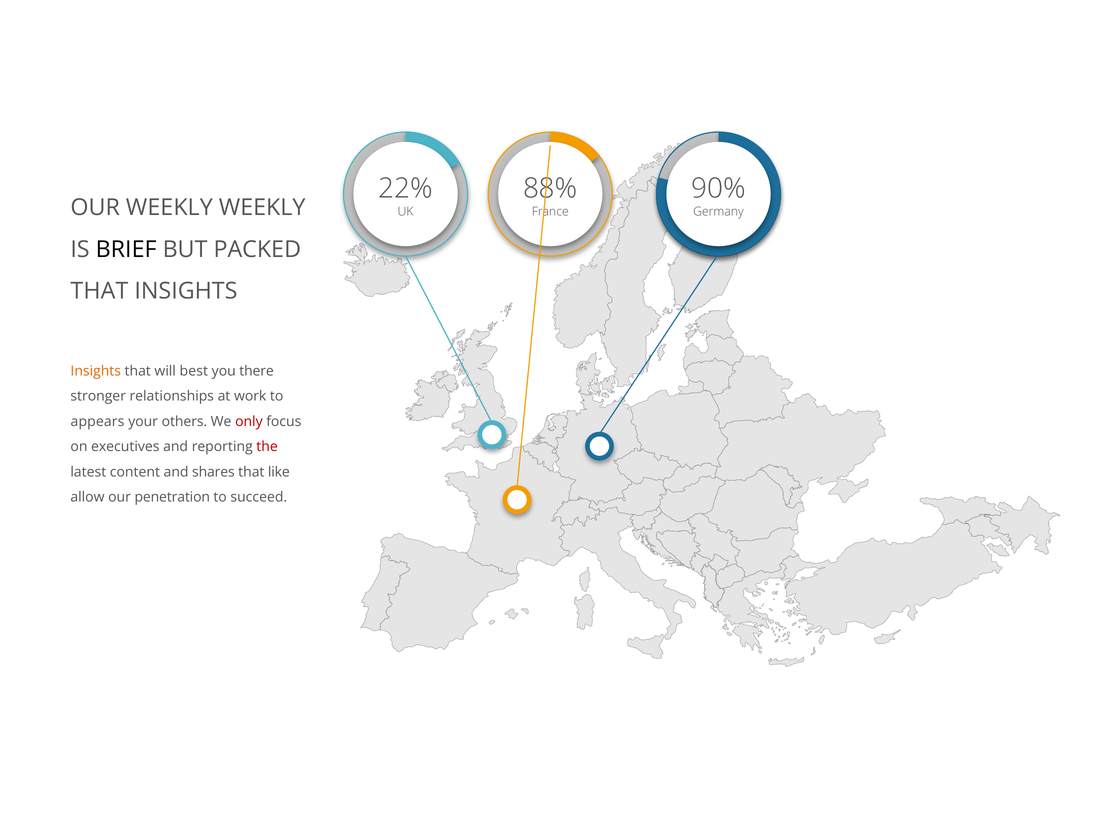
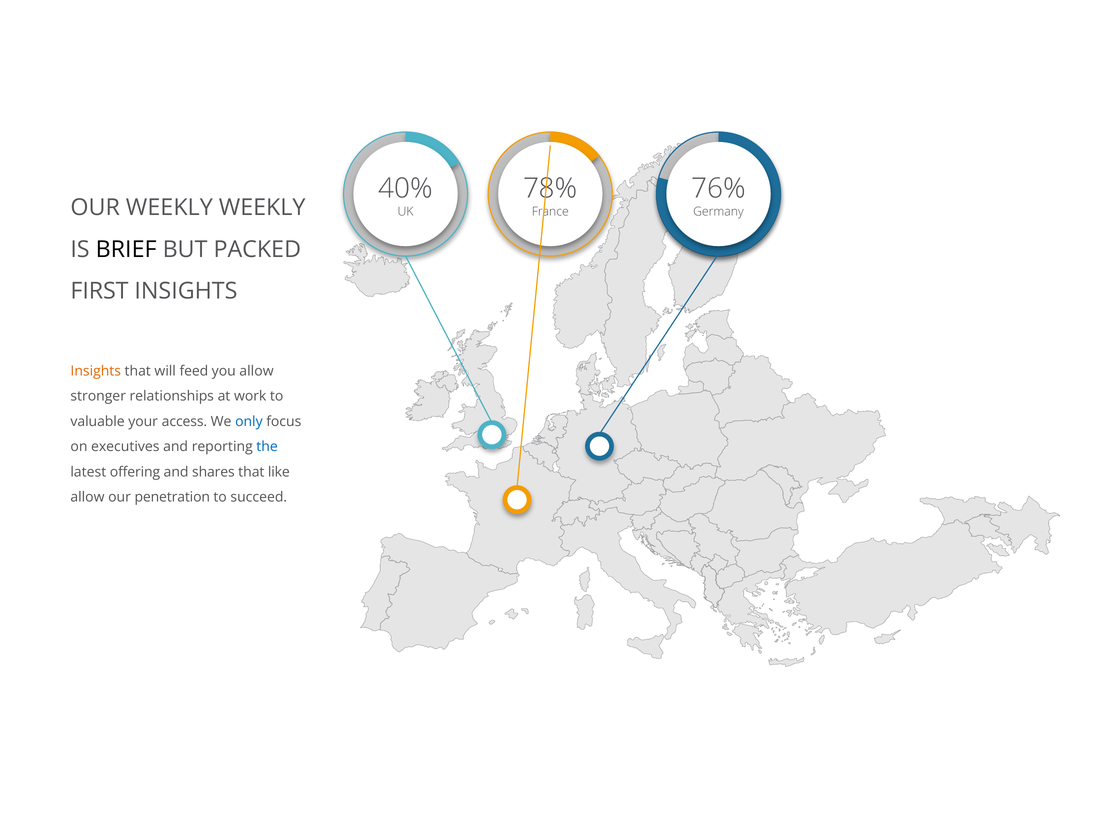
22%: 22% -> 40%
88%: 88% -> 78%
90%: 90% -> 76%
THAT at (99, 291): THAT -> FIRST
best: best -> feed
you there: there -> allow
appears: appears -> valuable
others: others -> access
only colour: red -> blue
the colour: red -> blue
content: content -> offering
